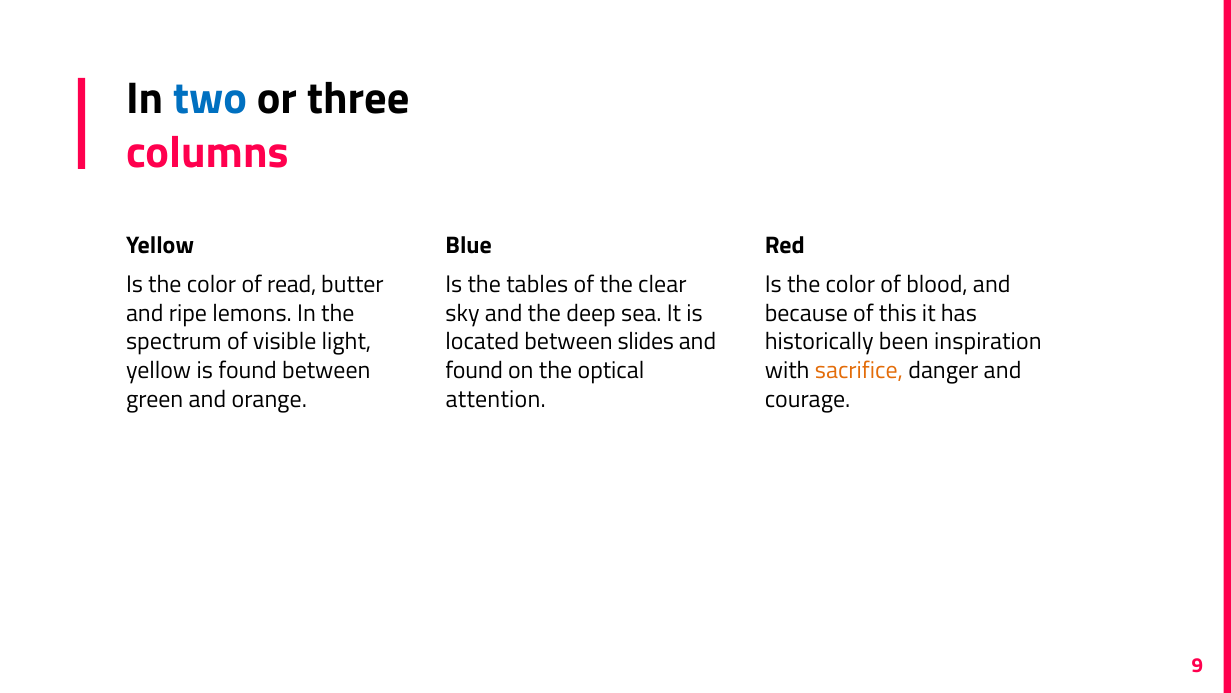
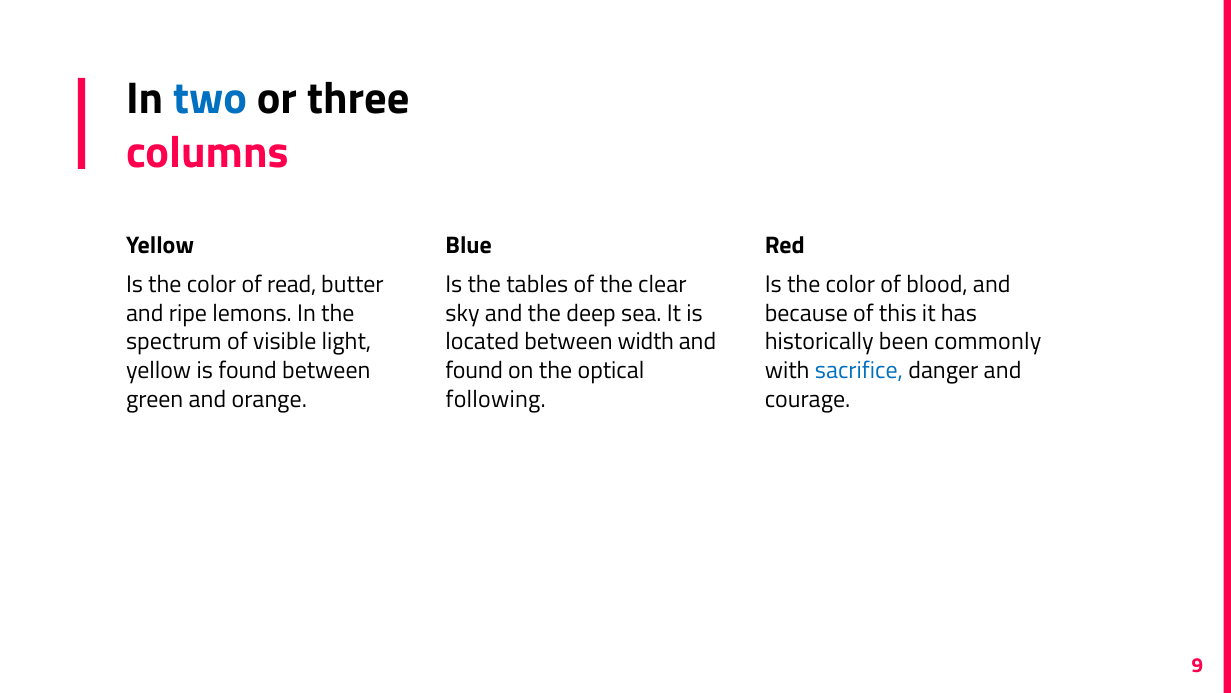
slides: slides -> width
inspiration: inspiration -> commonly
sacrifice colour: orange -> blue
attention: attention -> following
